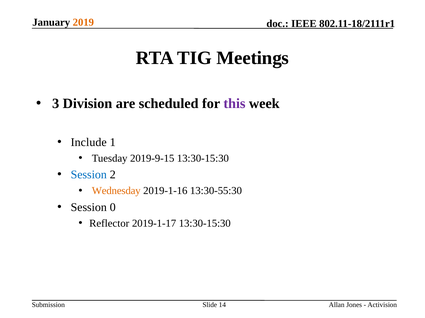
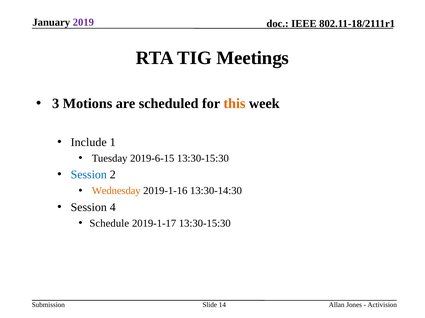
2019 colour: orange -> purple
Division: Division -> Motions
this colour: purple -> orange
2019-9-15: 2019-9-15 -> 2019-6-15
13:30-55:30: 13:30-55:30 -> 13:30-14:30
0: 0 -> 4
Reflector: Reflector -> Schedule
